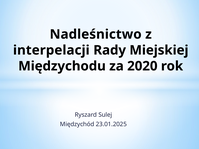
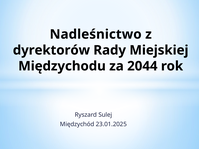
interpelacji: interpelacji -> dyrektorów
2020: 2020 -> 2044
